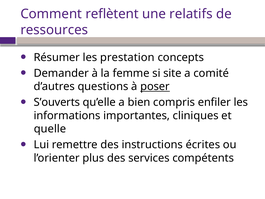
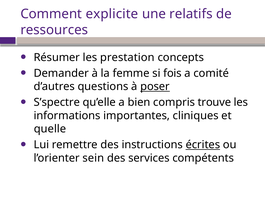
reflètent: reflètent -> explicite
site: site -> fois
S’ouverts: S’ouverts -> S’spectre
enfiler: enfiler -> trouve
écrites underline: none -> present
plus: plus -> sein
